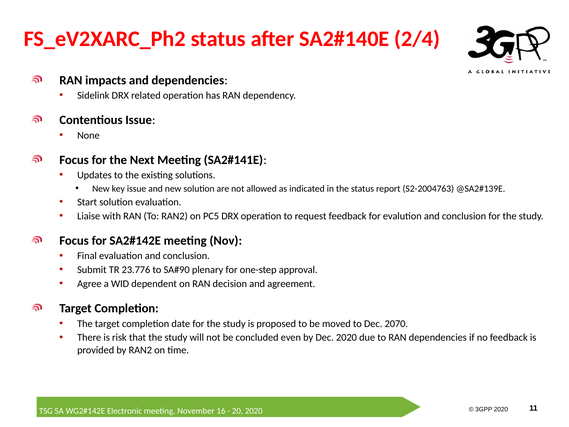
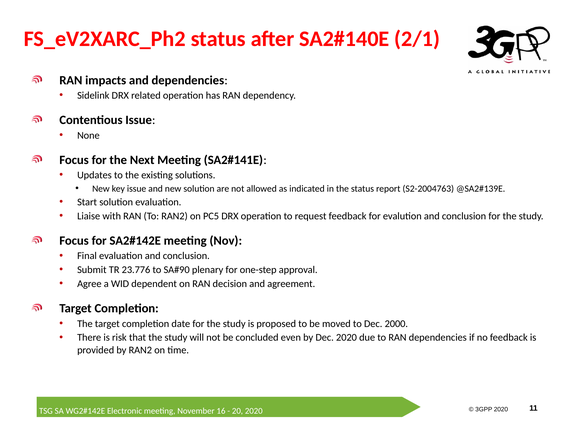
2/4: 2/4 -> 2/1
2070: 2070 -> 2000
